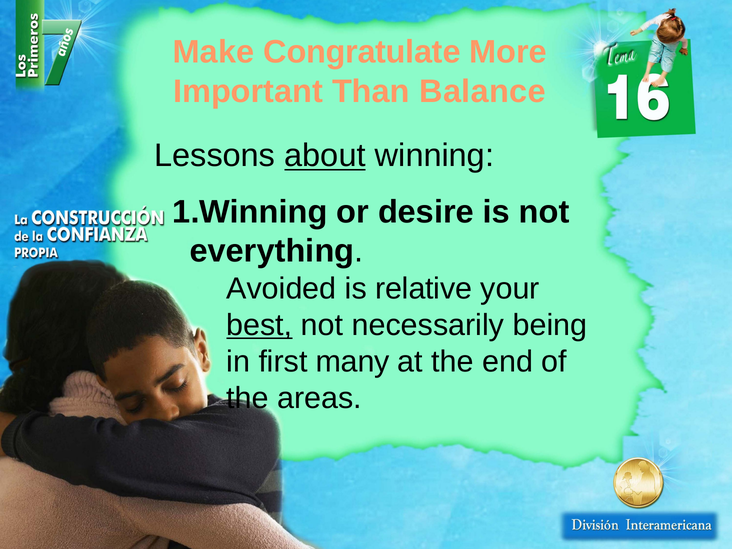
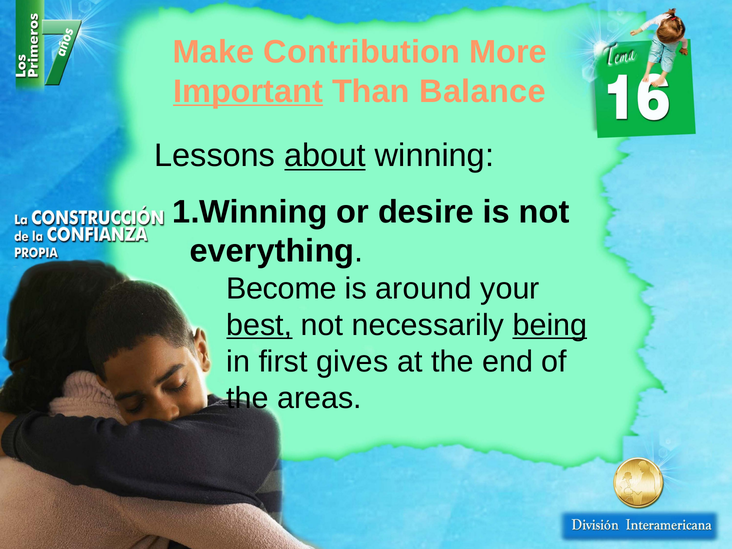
Congratulate: Congratulate -> Contribution
Important underline: none -> present
Avoided: Avoided -> Become
relative: relative -> around
being underline: none -> present
many: many -> gives
